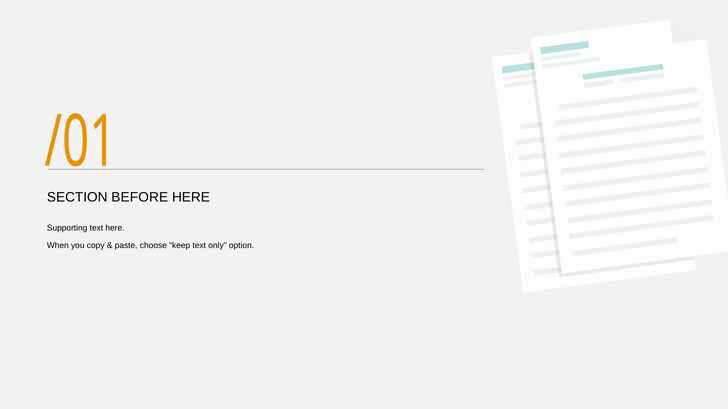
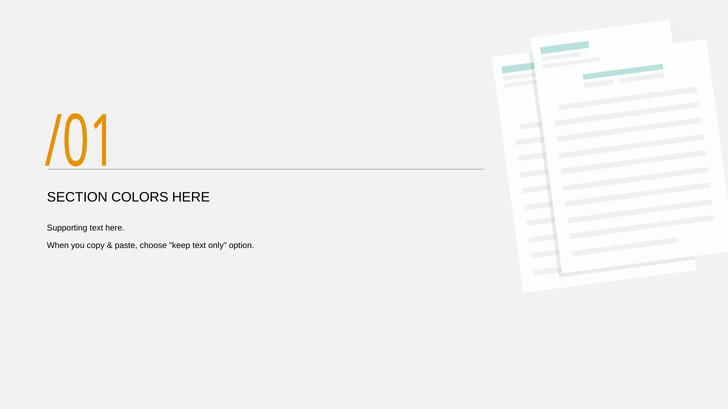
BEFORE: BEFORE -> COLORS
